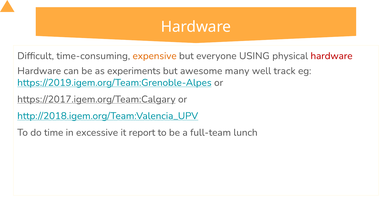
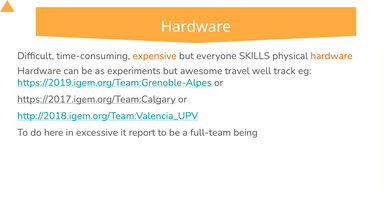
USING: USING -> SKILLS
hardware at (332, 56) colour: red -> orange
many: many -> travel
time: time -> here
lunch: lunch -> being
